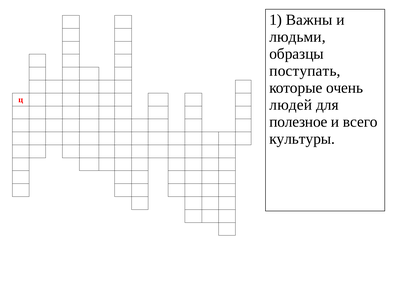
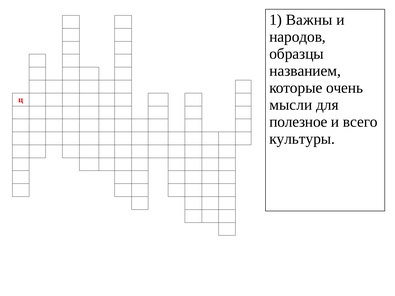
людьми: людьми -> народов
поступать: поступать -> названием
людей: людей -> мысли
